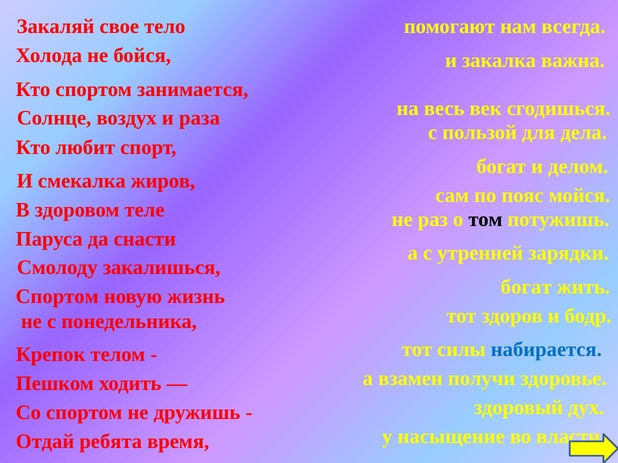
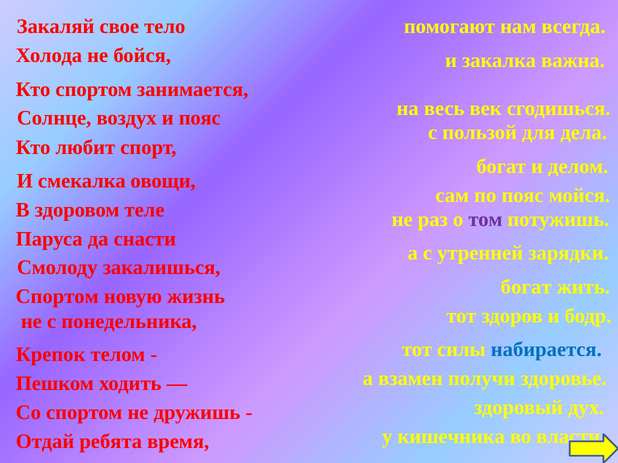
и раза: раза -> пояс
жиров: жиров -> овощи
том colour: black -> purple
насыщение: насыщение -> кишечника
